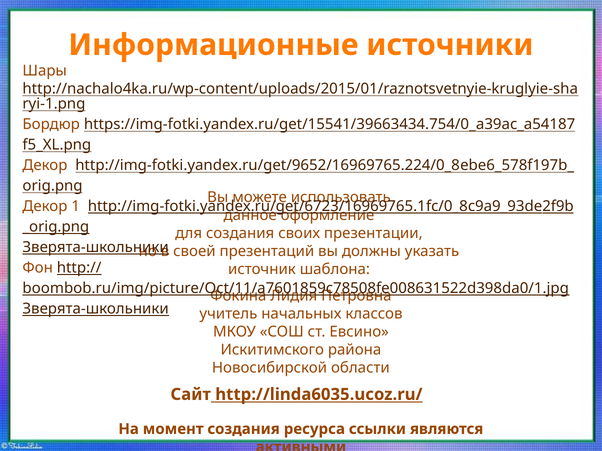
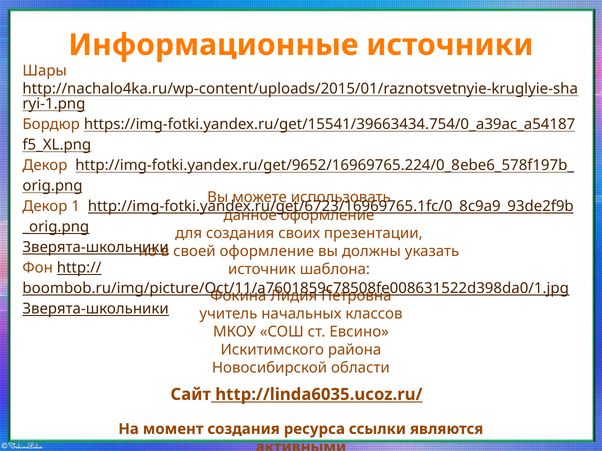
своей презентаций: презентаций -> оформление
